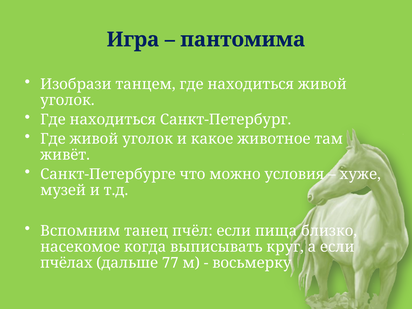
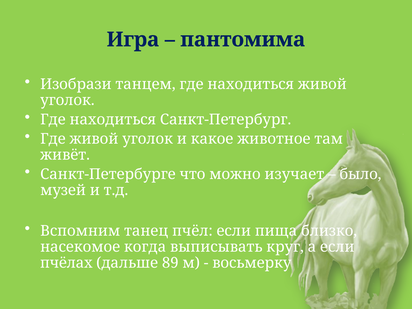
условия: условия -> изучает
хуже: хуже -> было
77: 77 -> 89
